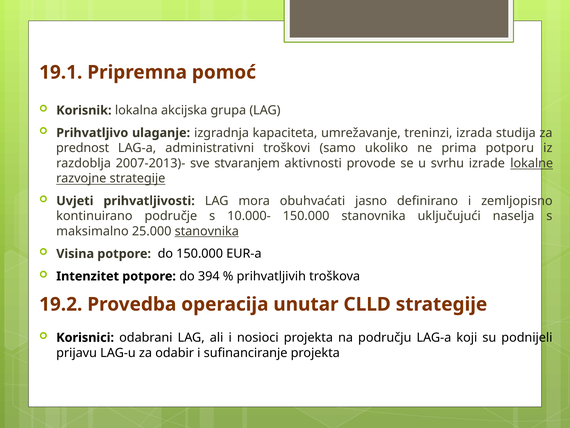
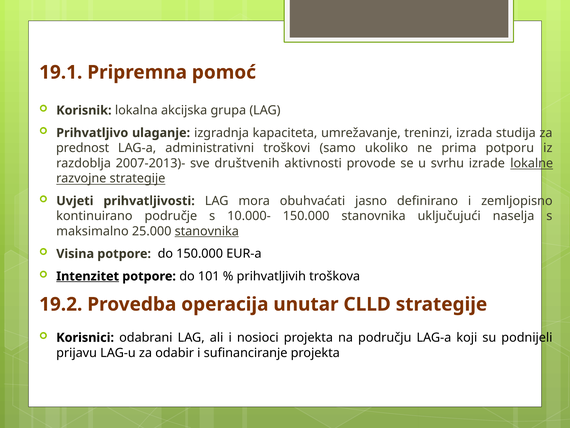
stvaranjem: stvaranjem -> društvenih
Intenzitet underline: none -> present
394: 394 -> 101
